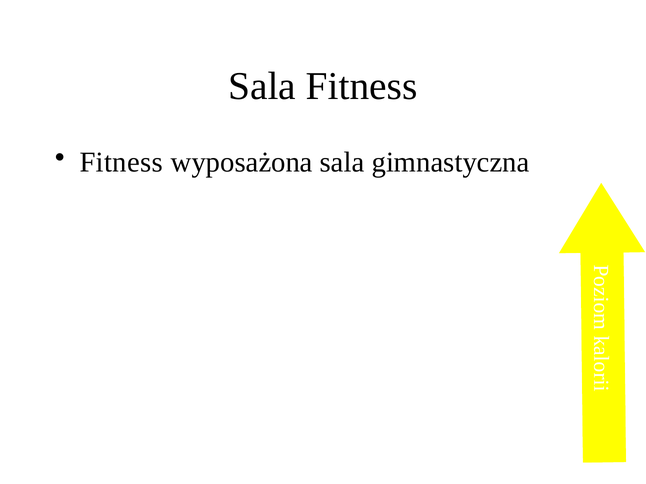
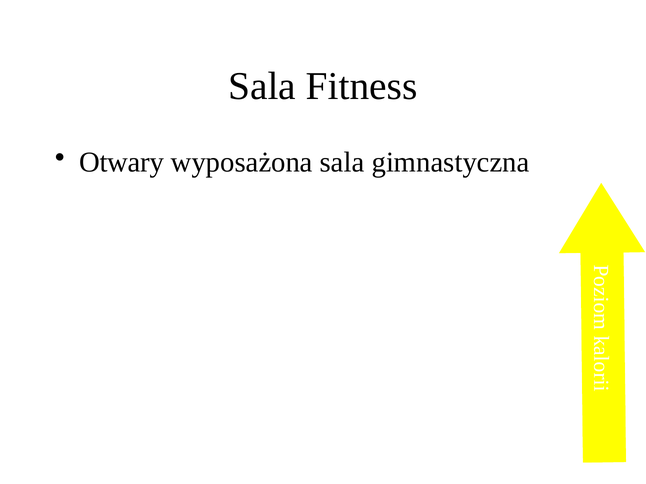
Fitness at (121, 162): Fitness -> Otwary
